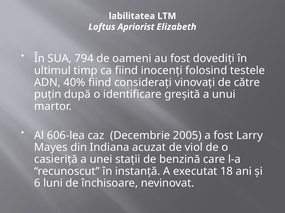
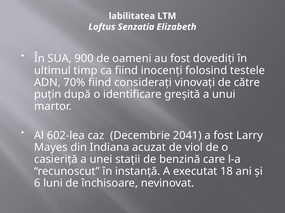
Apriorist: Apriorist -> Senzatia
794: 794 -> 900
40%: 40% -> 70%
606-lea: 606-lea -> 602-lea
2005: 2005 -> 2041
